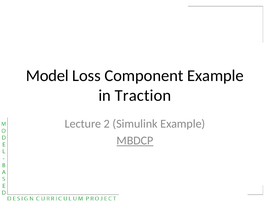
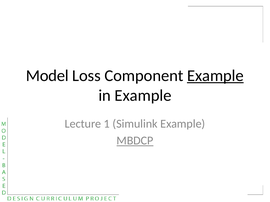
Example at (215, 76) underline: none -> present
in Traction: Traction -> Example
2: 2 -> 1
